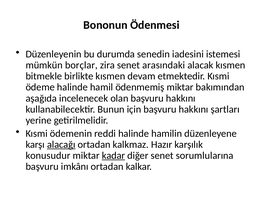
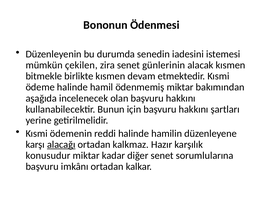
borçlar: borçlar -> çekilen
arasındaki: arasındaki -> günlerinin
kadar underline: present -> none
